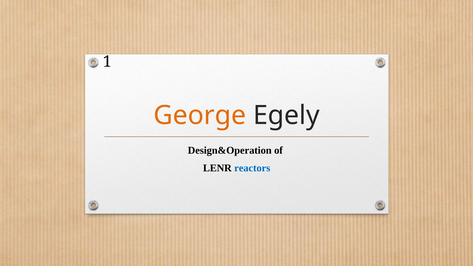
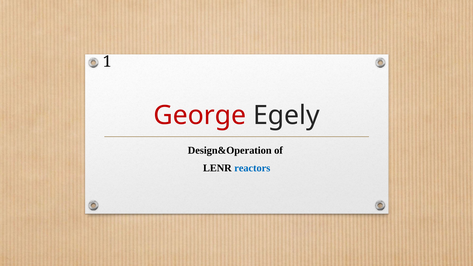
George colour: orange -> red
